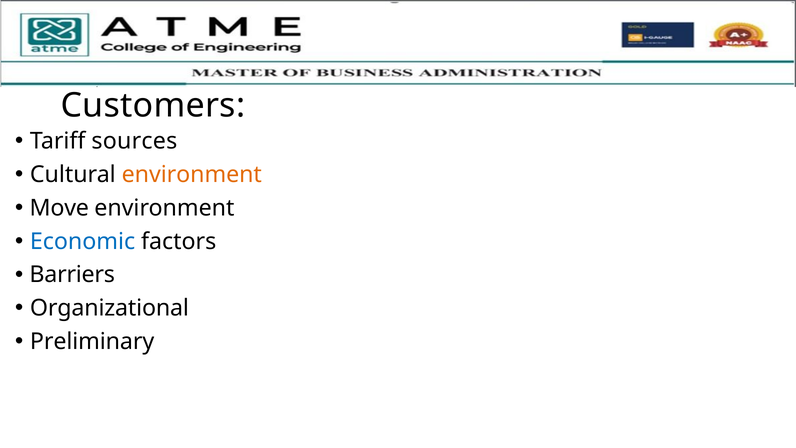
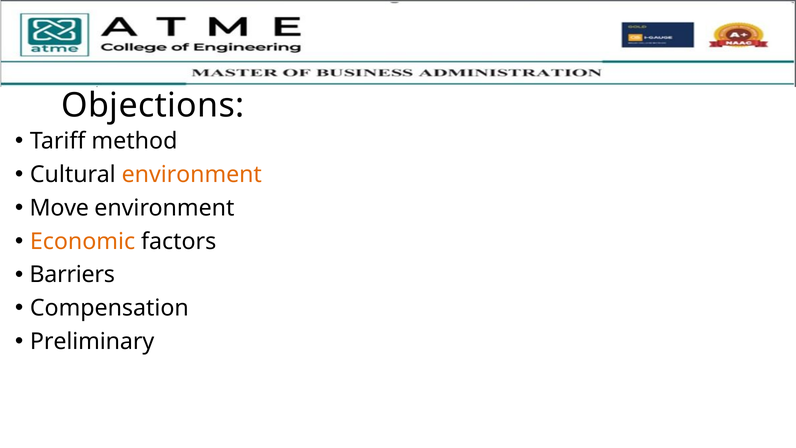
Customers: Customers -> Objections
sources: sources -> method
Economic colour: blue -> orange
Organizational: Organizational -> Compensation
